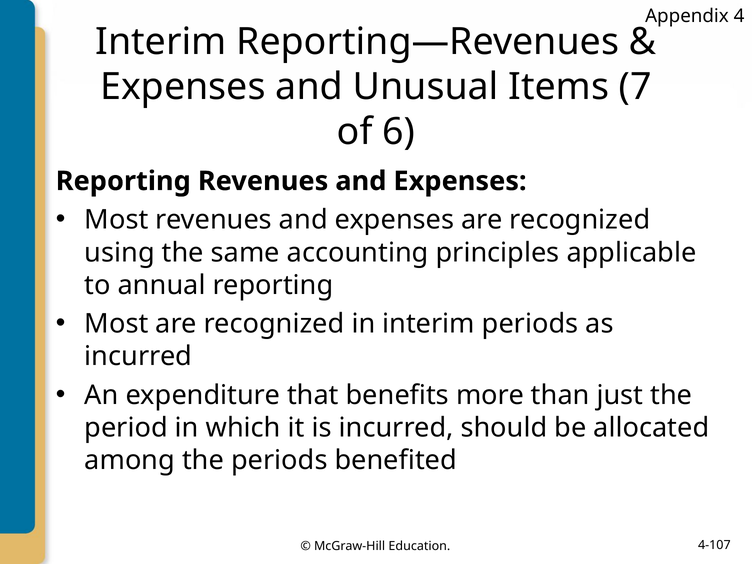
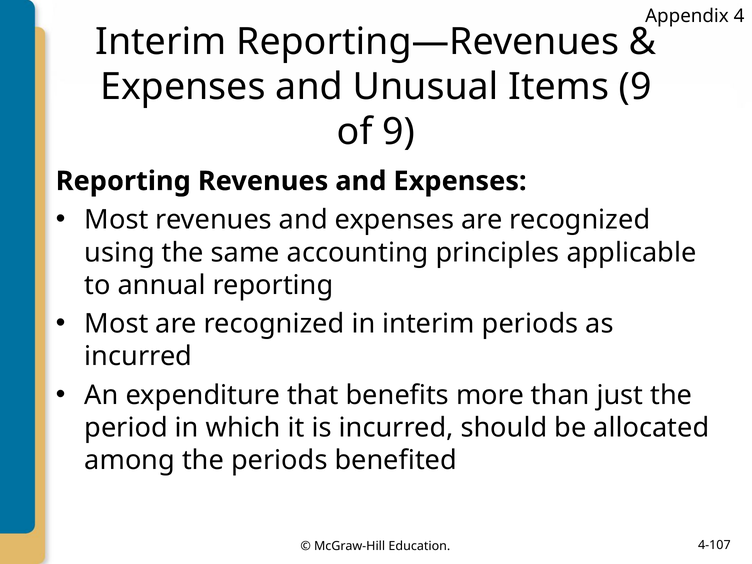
Items 7: 7 -> 9
of 6: 6 -> 9
